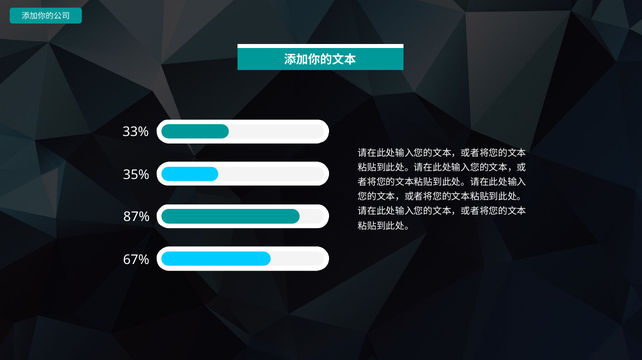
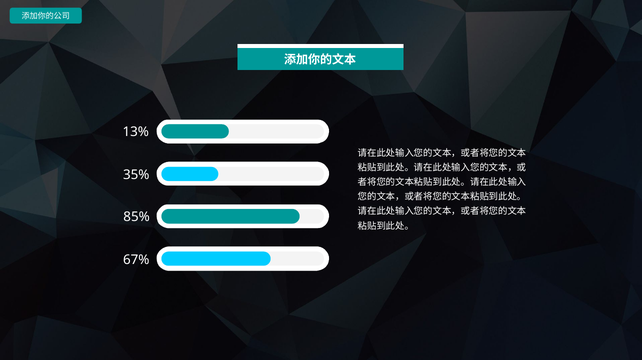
33%: 33% -> 13%
87%: 87% -> 85%
